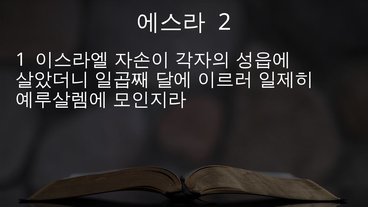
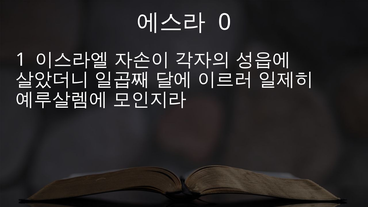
2: 2 -> 0
